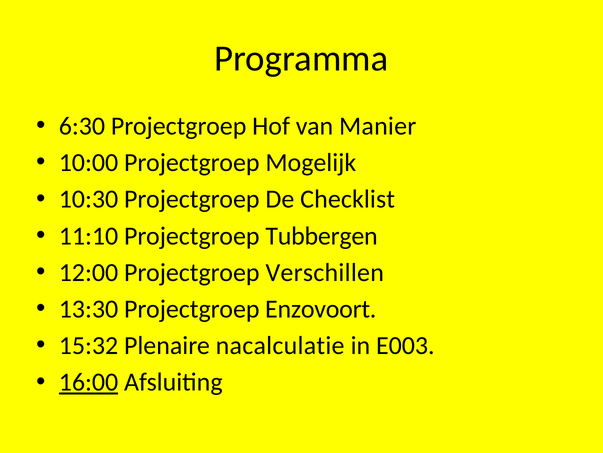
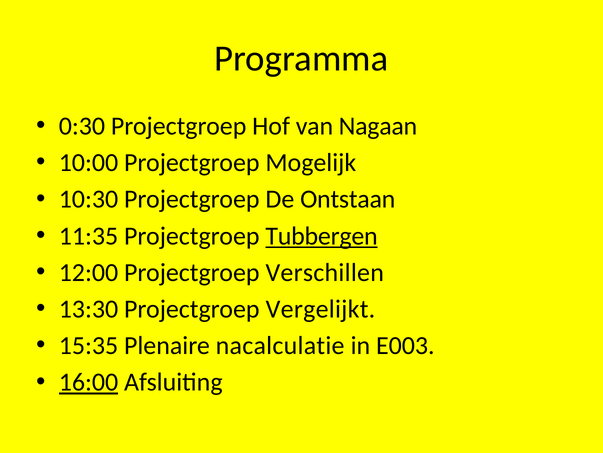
6:30: 6:30 -> 0:30
Manier: Manier -> Nagaan
Checklist: Checklist -> Ontstaan
11:10: 11:10 -> 11:35
Tubbergen underline: none -> present
Enzovoort: Enzovoort -> Vergelijkt
15:32: 15:32 -> 15:35
